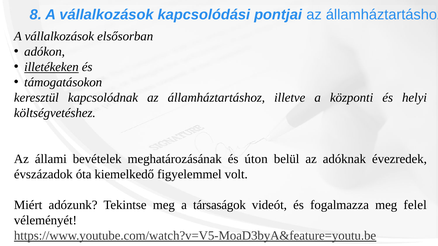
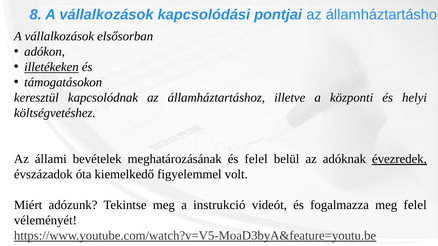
és úton: úton -> felel
évezredek underline: none -> present
társaságok: társaságok -> instrukció
